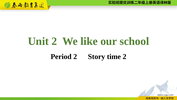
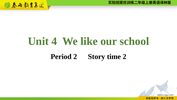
Unit 2: 2 -> 4
